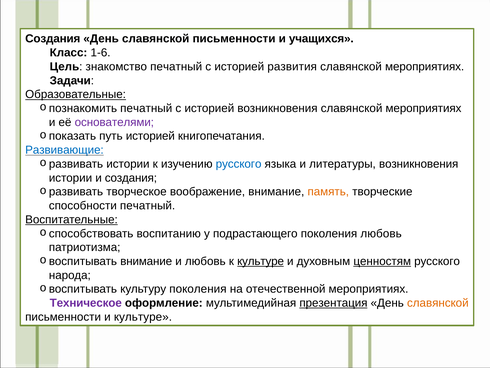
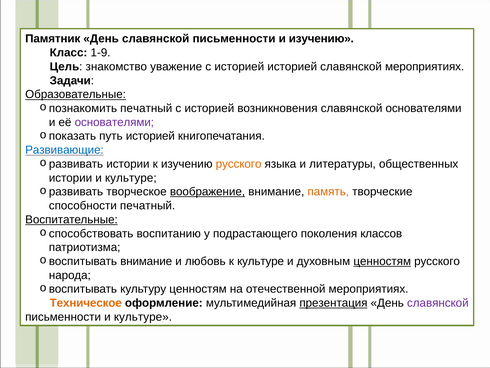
Создания at (53, 39): Создания -> Памятник
и учащихся: учащихся -> изучению
1-6: 1-6 -> 1-9
знакомство печатный: печатный -> уважение
историей развития: развития -> историей
возникновения славянской мероприятиях: мероприятиях -> основателями
русского at (239, 164) colour: blue -> orange
литературы возникновения: возникновения -> общественных
истории и создания: создания -> культуре
воображение underline: none -> present
поколения любовь: любовь -> классов
культуре at (261, 261) underline: present -> none
культуру поколения: поколения -> ценностям
Техническое colour: purple -> orange
славянской at (438, 303) colour: orange -> purple
